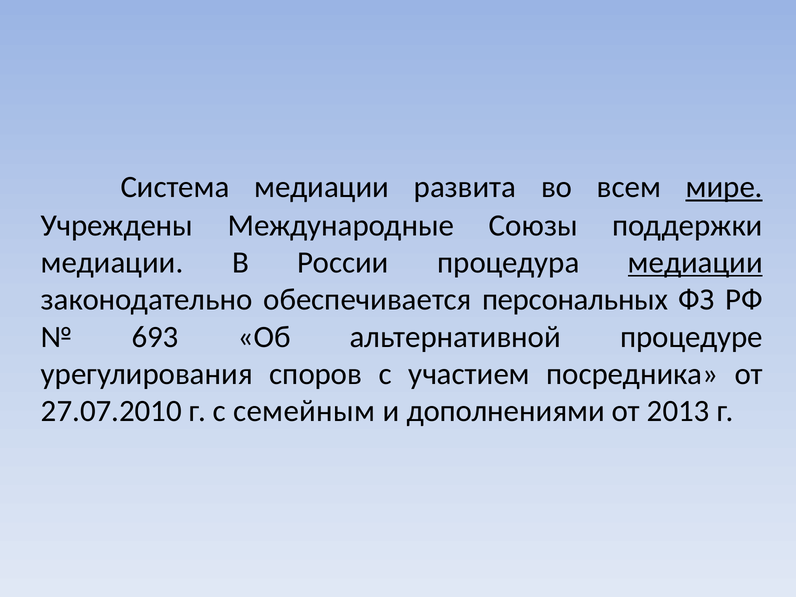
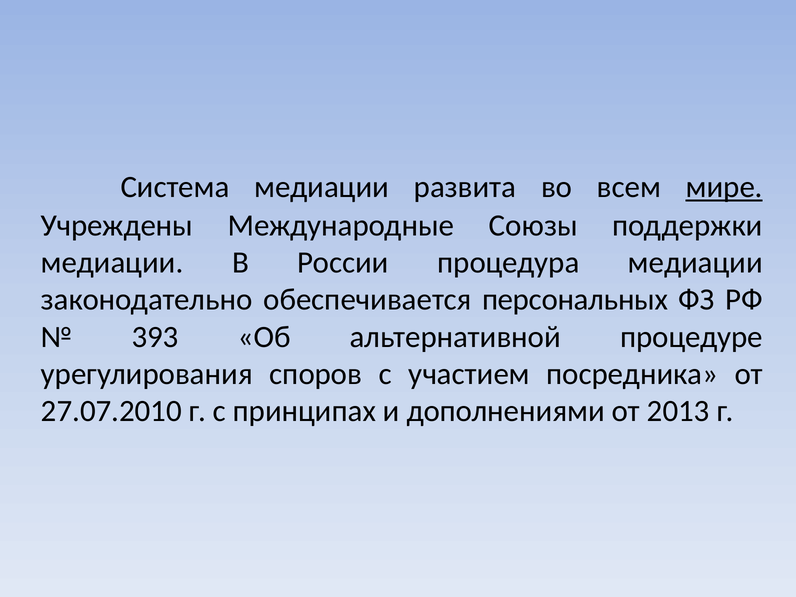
медиации at (695, 262) underline: present -> none
693: 693 -> 393
семейным: семейным -> принципах
